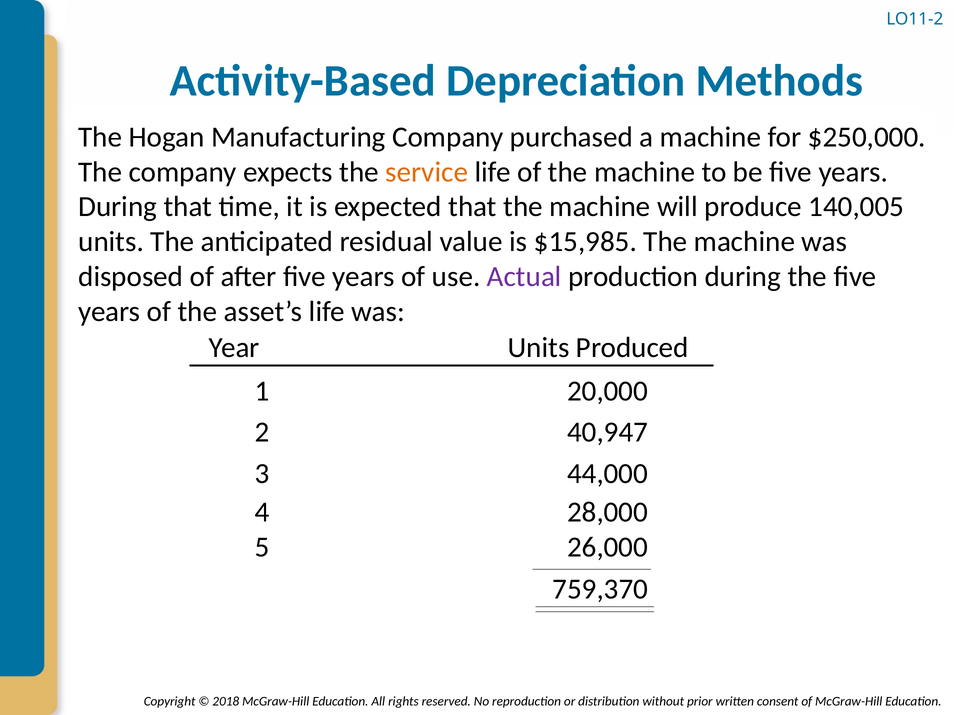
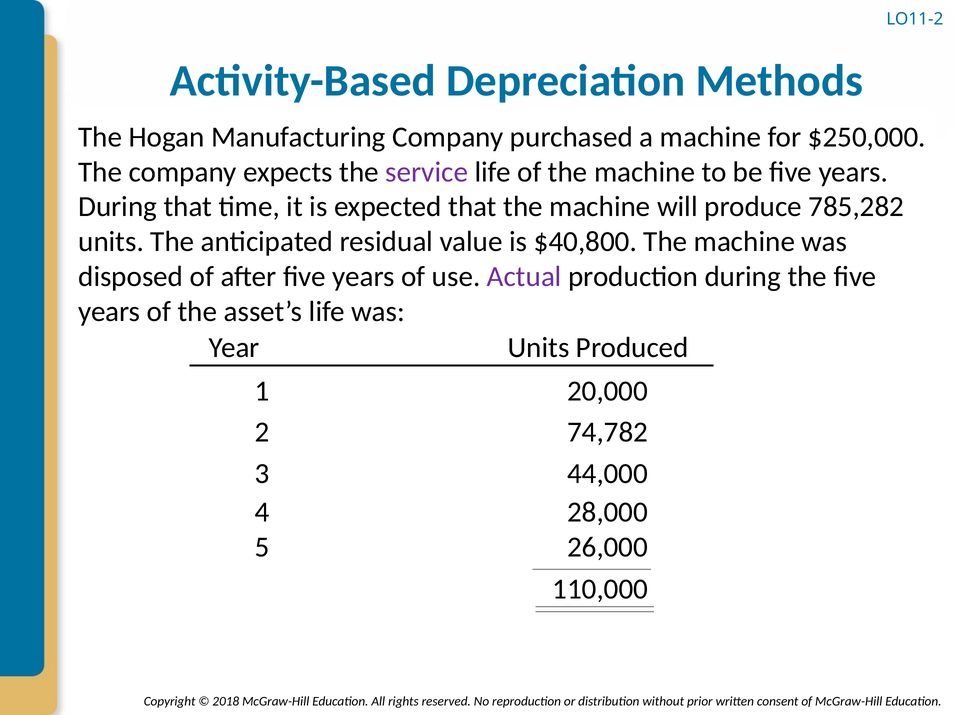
service colour: orange -> purple
140,005: 140,005 -> 785,282
$15,985: $15,985 -> $40,800
40,947: 40,947 -> 74,782
759,370: 759,370 -> 110,000
